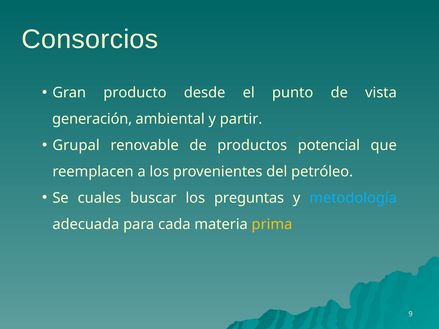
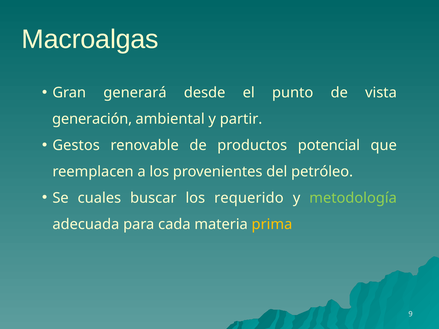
Consorcios: Consorcios -> Macroalgas
producto: producto -> generará
Grupal: Grupal -> Gestos
preguntas: preguntas -> requerido
metodología colour: light blue -> light green
